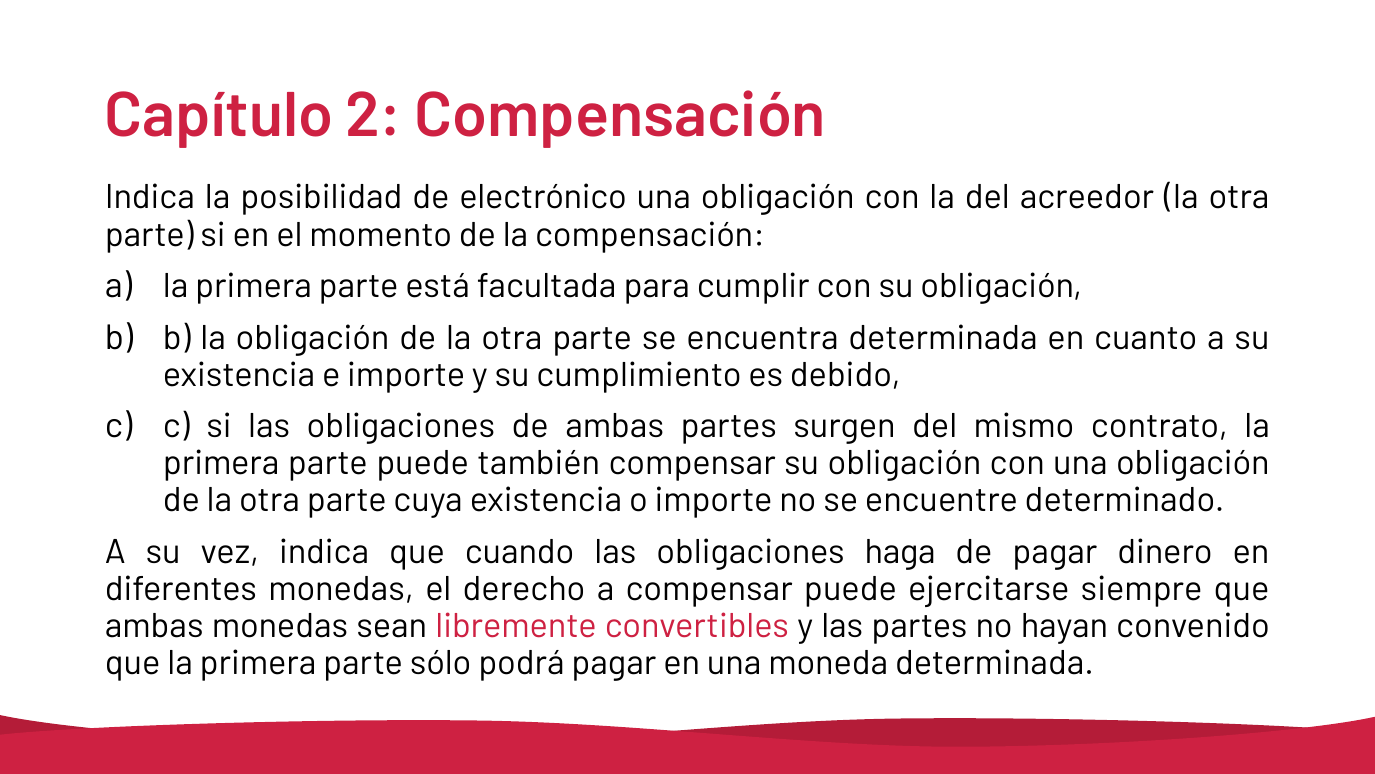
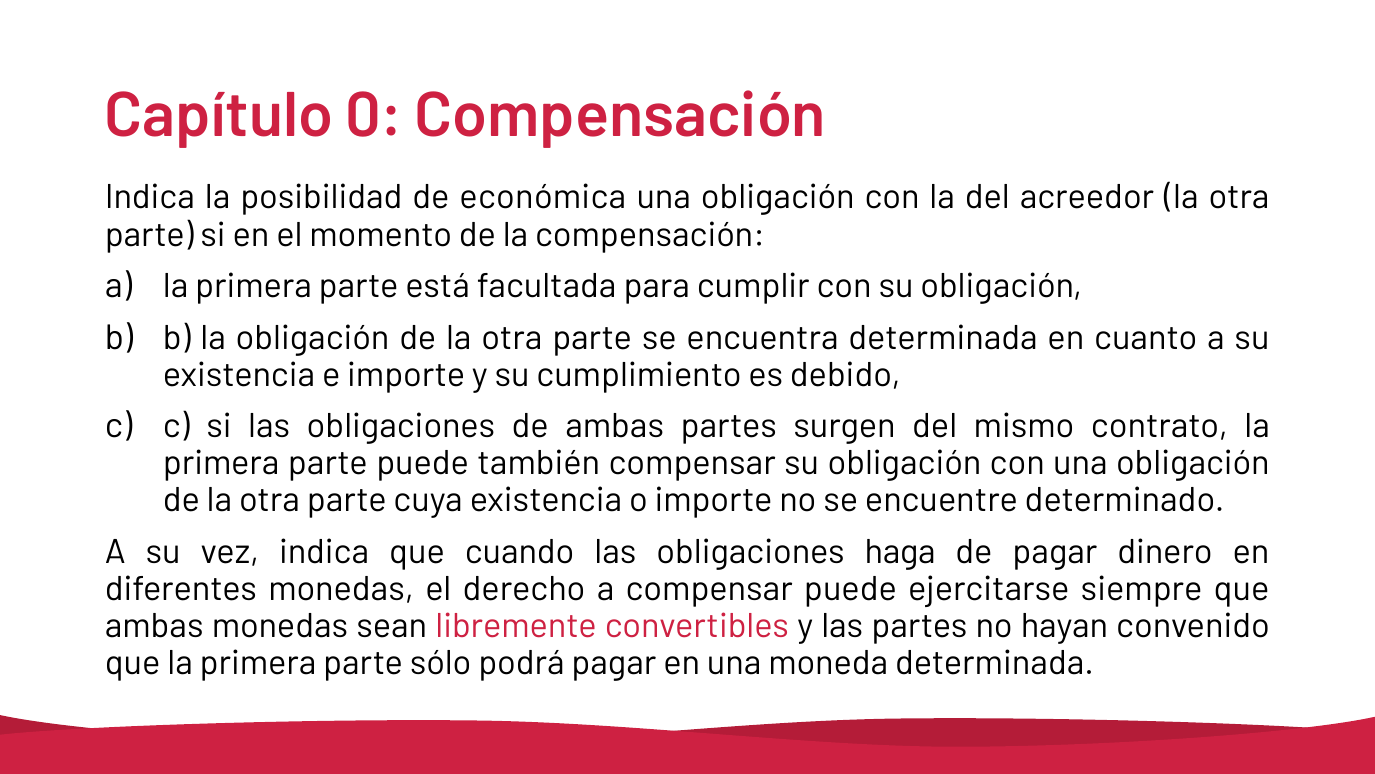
2: 2 -> 0
electrónico: electrónico -> económica
